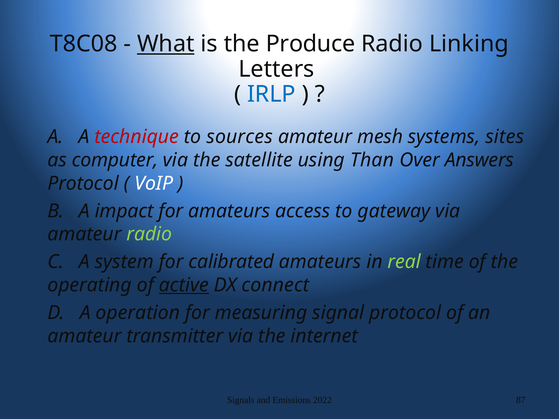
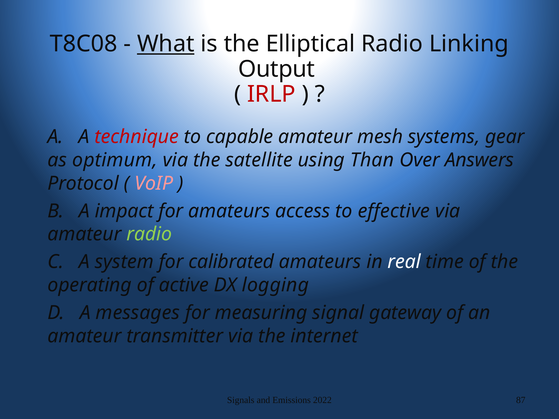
Produce: Produce -> Elliptical
Letters: Letters -> Output
IRLP colour: blue -> red
sources: sources -> capable
sites: sites -> gear
computer: computer -> optimum
VoIP colour: white -> pink
gateway: gateway -> effective
real colour: light green -> white
active underline: present -> none
connect: connect -> logging
operation: operation -> messages
signal protocol: protocol -> gateway
